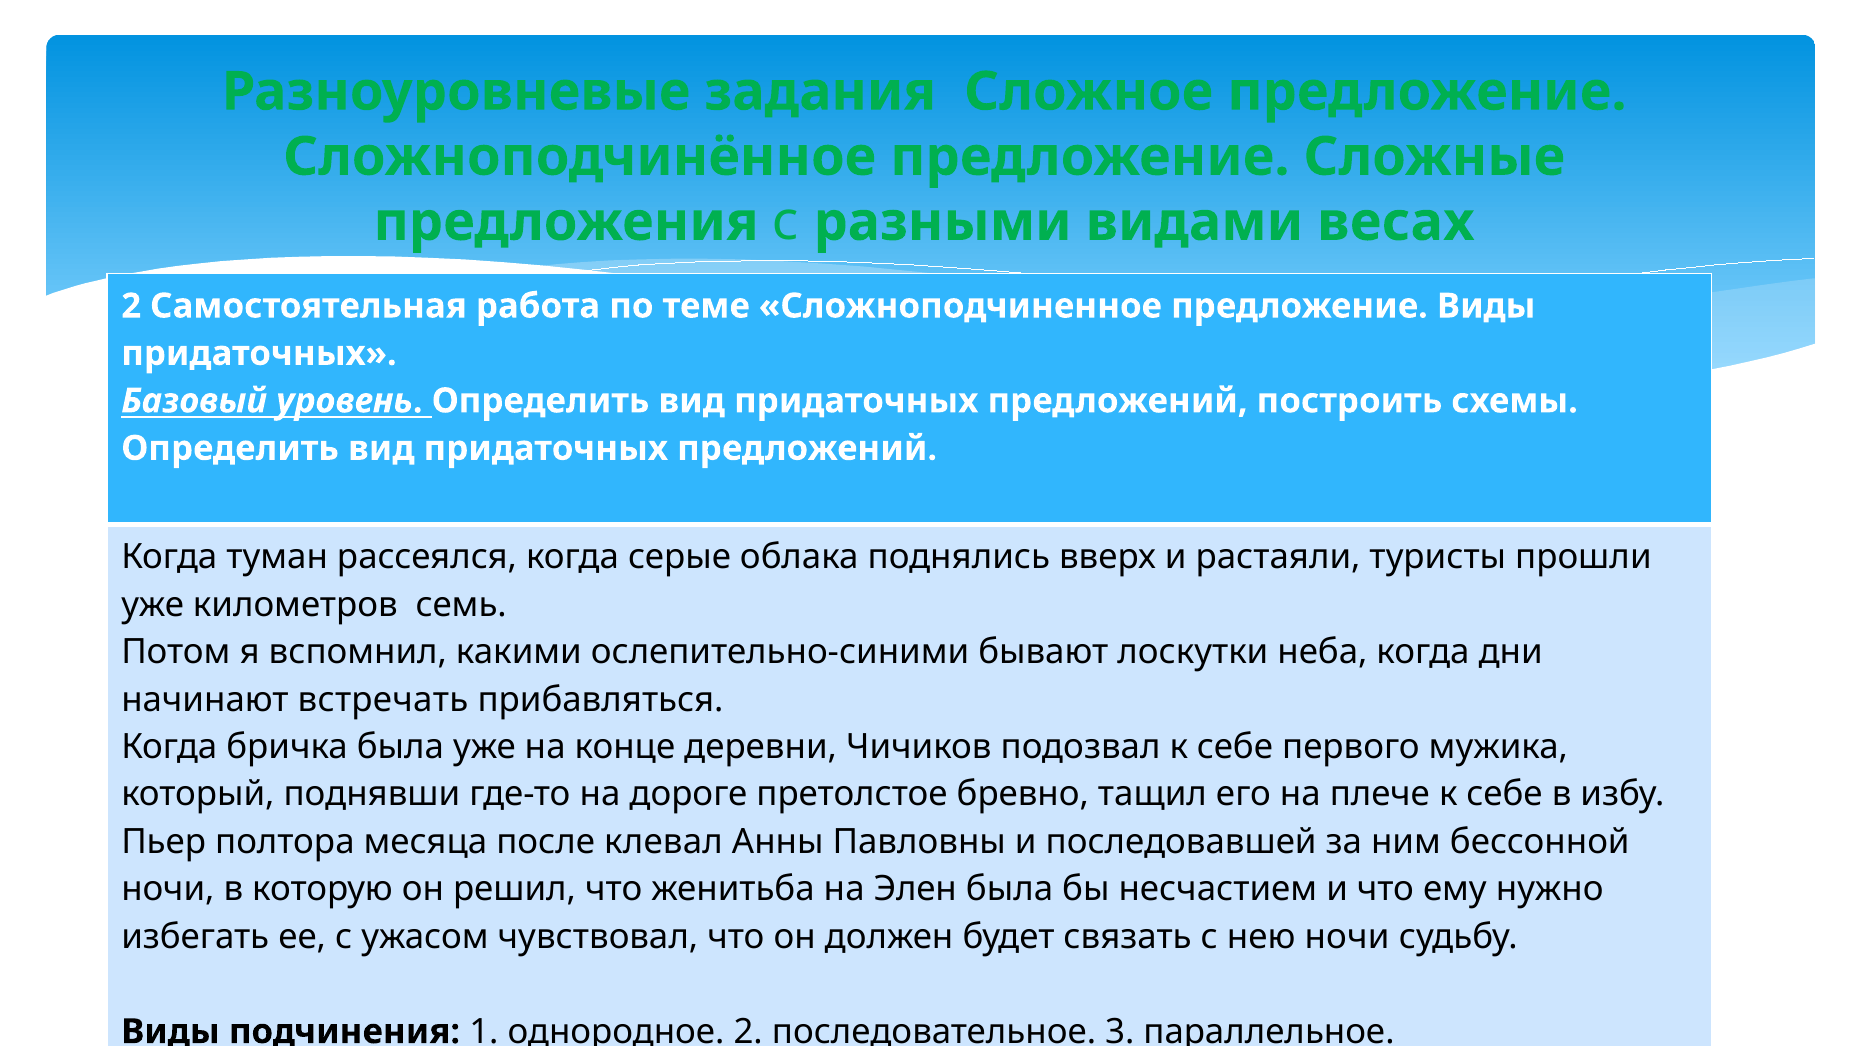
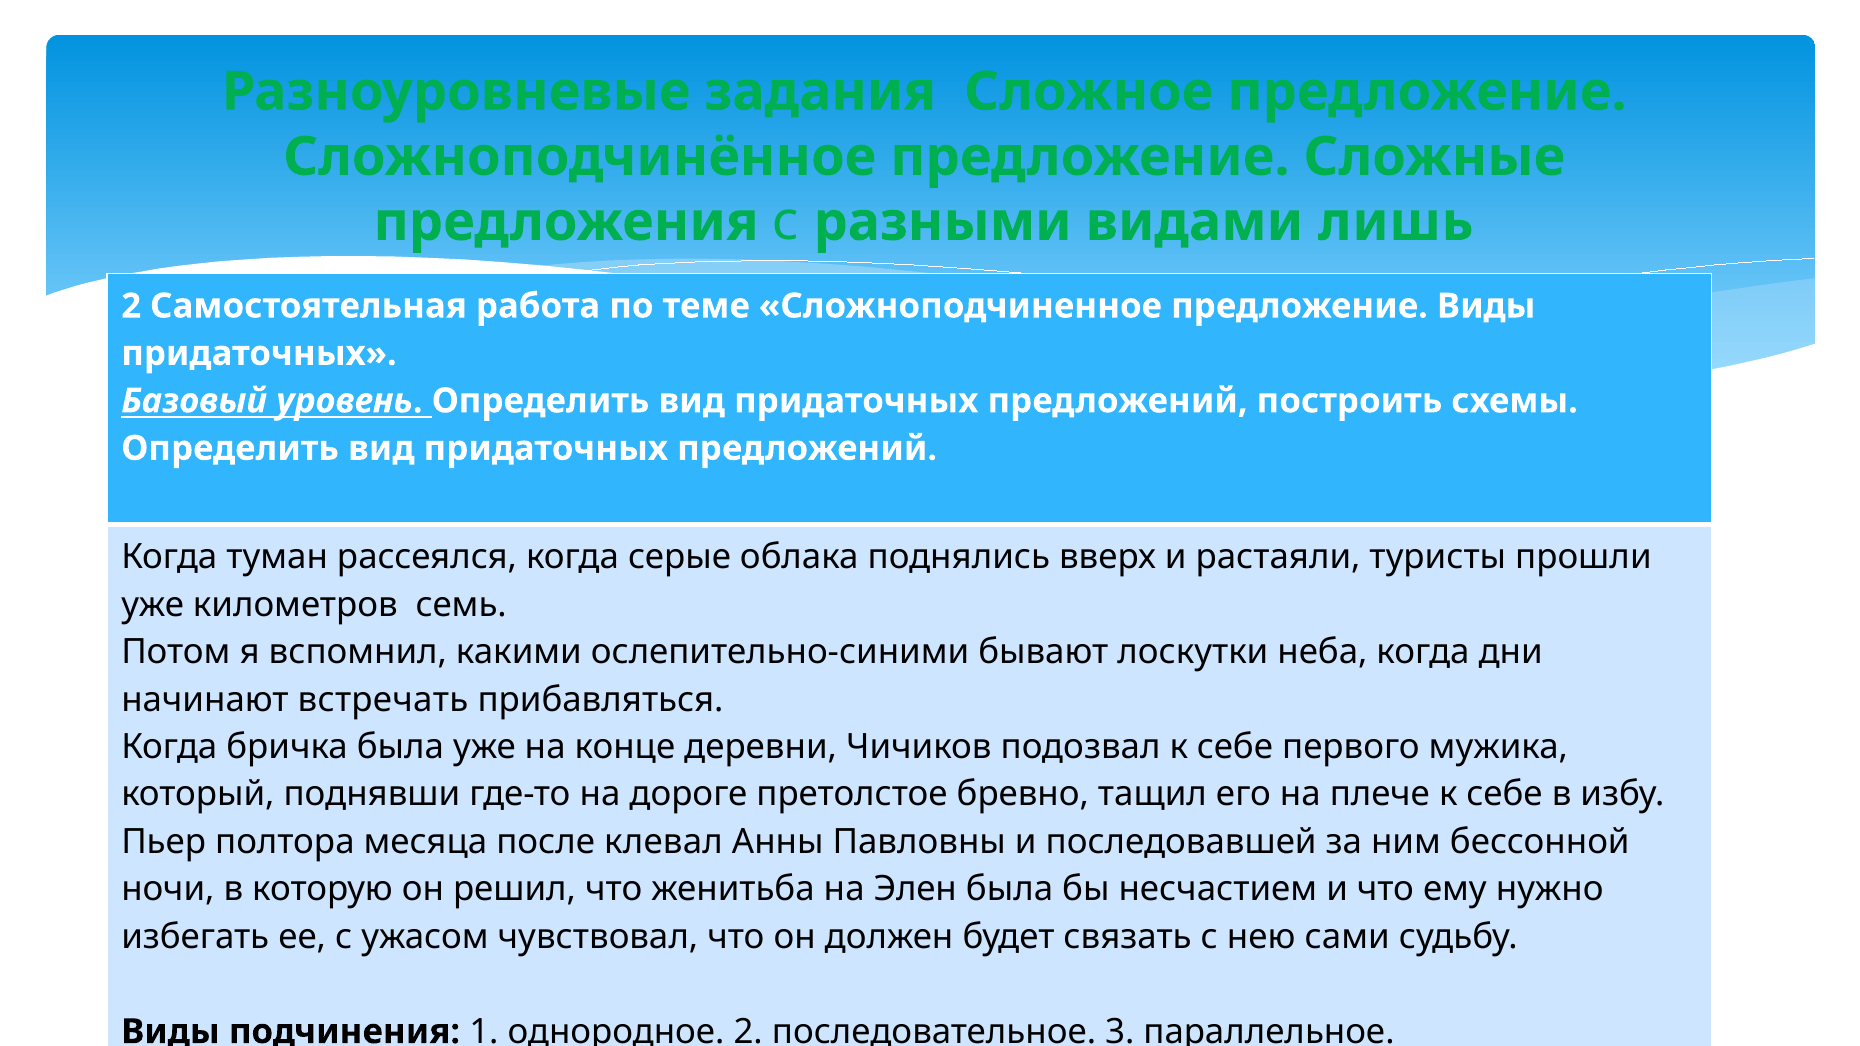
весах: весах -> лишь
нею ночи: ночи -> сами
